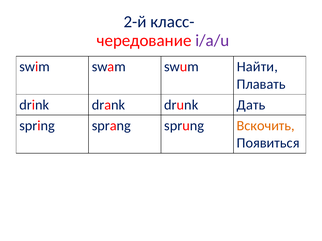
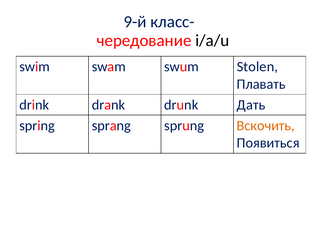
2-й: 2-й -> 9-й
i/a/u colour: purple -> black
Найти: Найти -> Stolen
